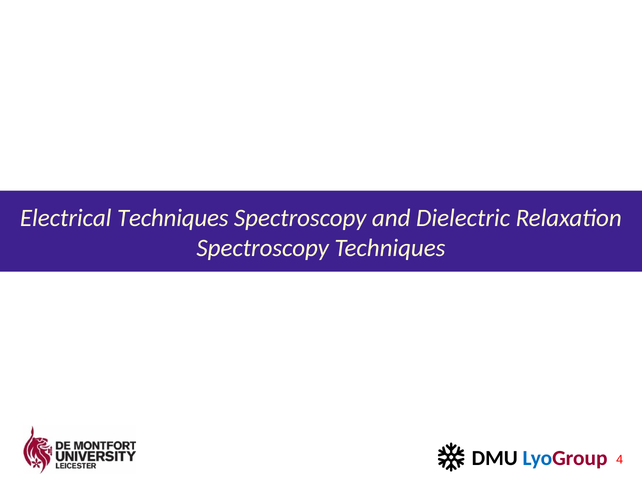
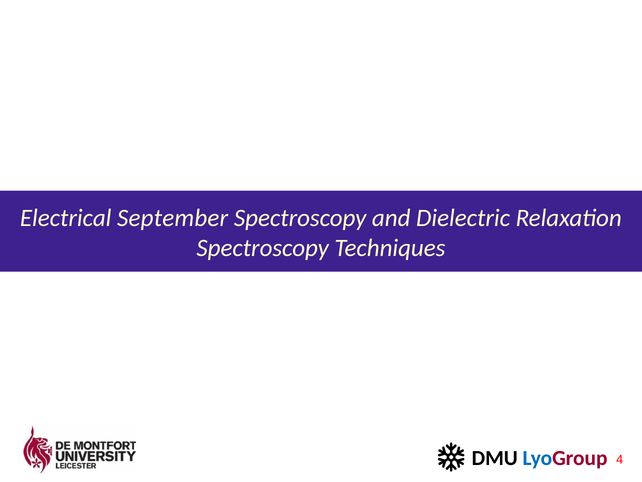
Electrical Techniques: Techniques -> September
